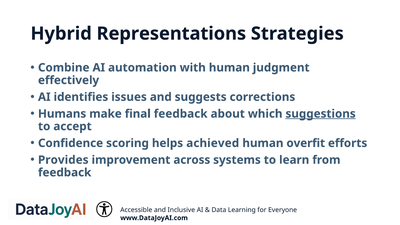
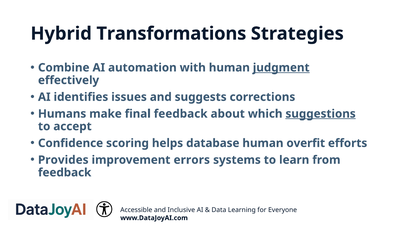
Representations: Representations -> Transformations
judgment underline: none -> present
achieved: achieved -> database
across: across -> errors
